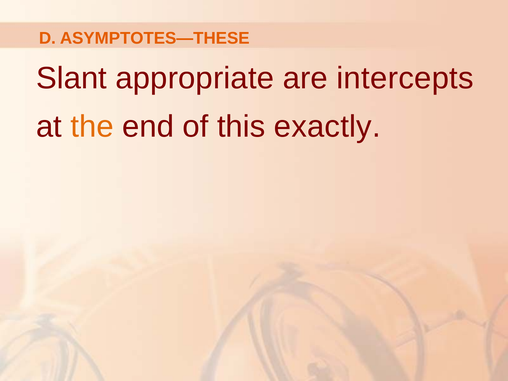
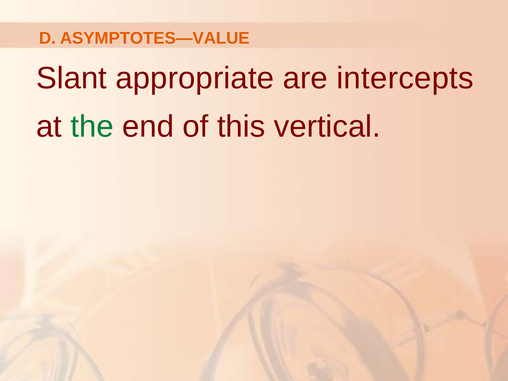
ASYMPTOTES—THESE: ASYMPTOTES—THESE -> ASYMPTOTES—VALUE
the colour: orange -> green
exactly: exactly -> vertical
